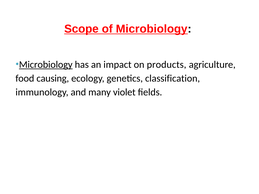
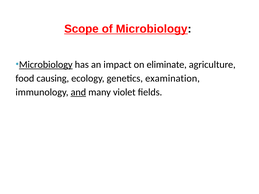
products: products -> eliminate
classification: classification -> examination
and underline: none -> present
